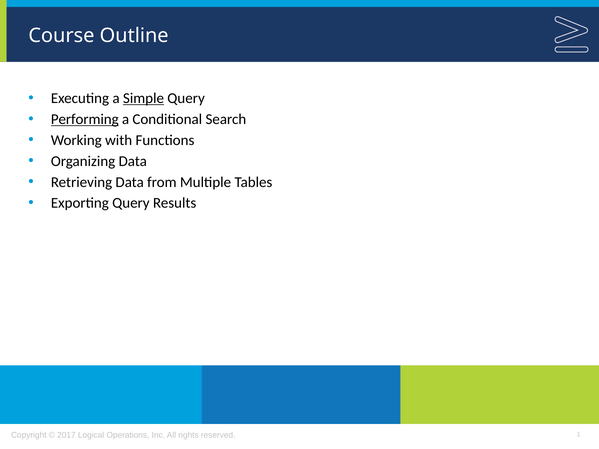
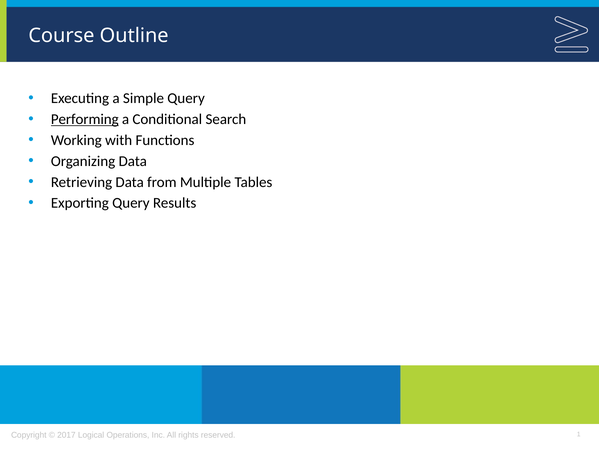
Simple underline: present -> none
